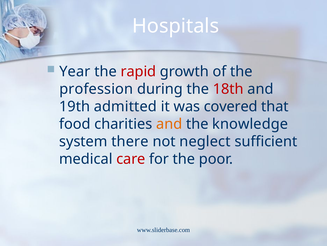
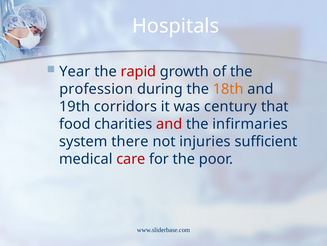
18th colour: red -> orange
admitted: admitted -> corridors
covered: covered -> century
and at (169, 124) colour: orange -> red
knowledge: knowledge -> infirmaries
neglect: neglect -> injuries
